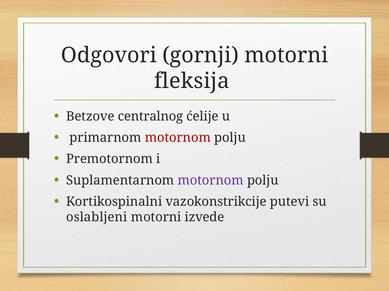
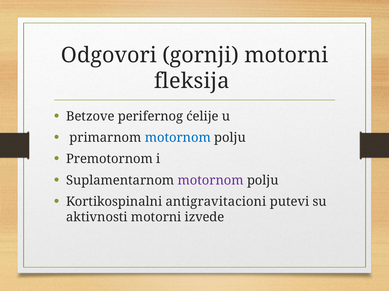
centralnog: centralnog -> perifernog
motornom at (178, 138) colour: red -> blue
vazokonstrikcije: vazokonstrikcije -> antigravitacioni
oslabljeni: oslabljeni -> aktivnosti
